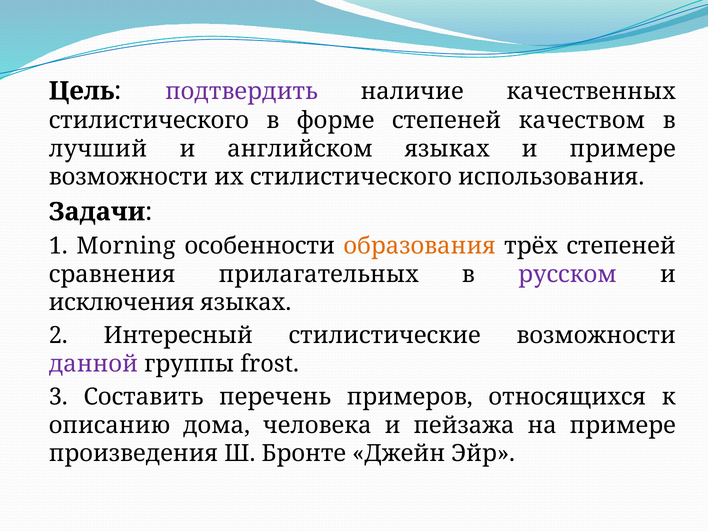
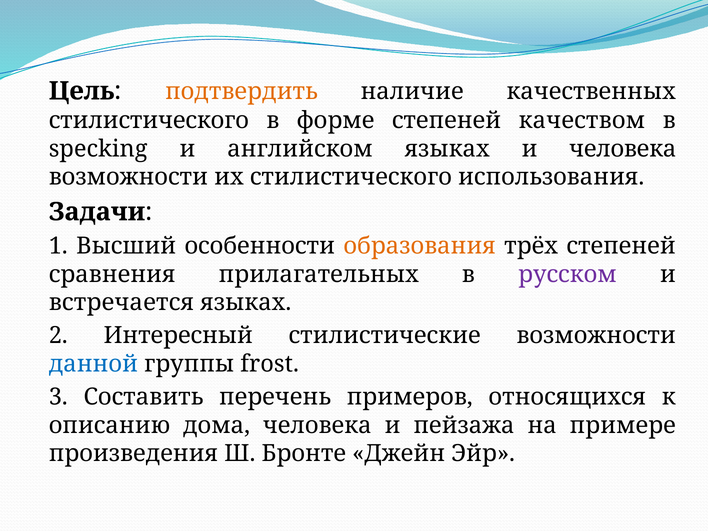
подтвердить colour: purple -> orange
лучший: лучший -> specking
и примере: примере -> человека
Morning: Morning -> Высший
исключения: исключения -> встречается
данной colour: purple -> blue
